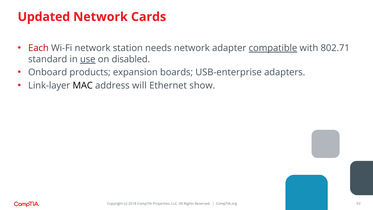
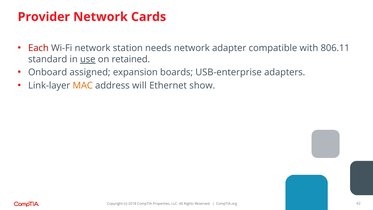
Updated: Updated -> Provider
compatible underline: present -> none
802.71: 802.71 -> 806.11
disabled: disabled -> retained
products: products -> assigned
MAC colour: black -> orange
